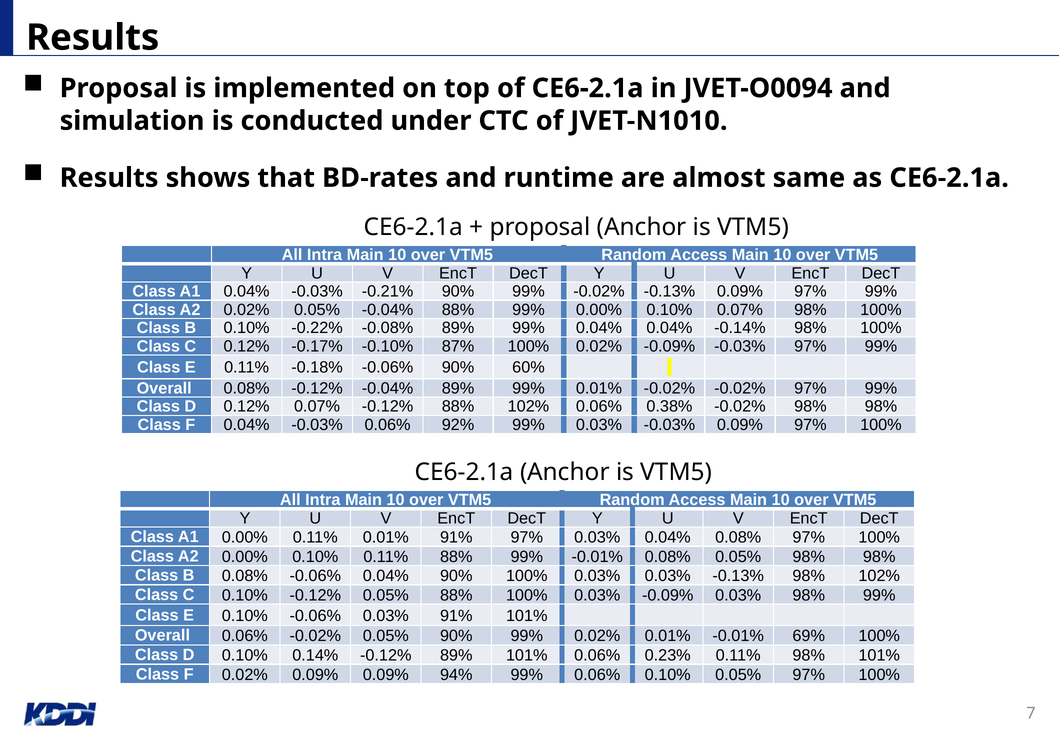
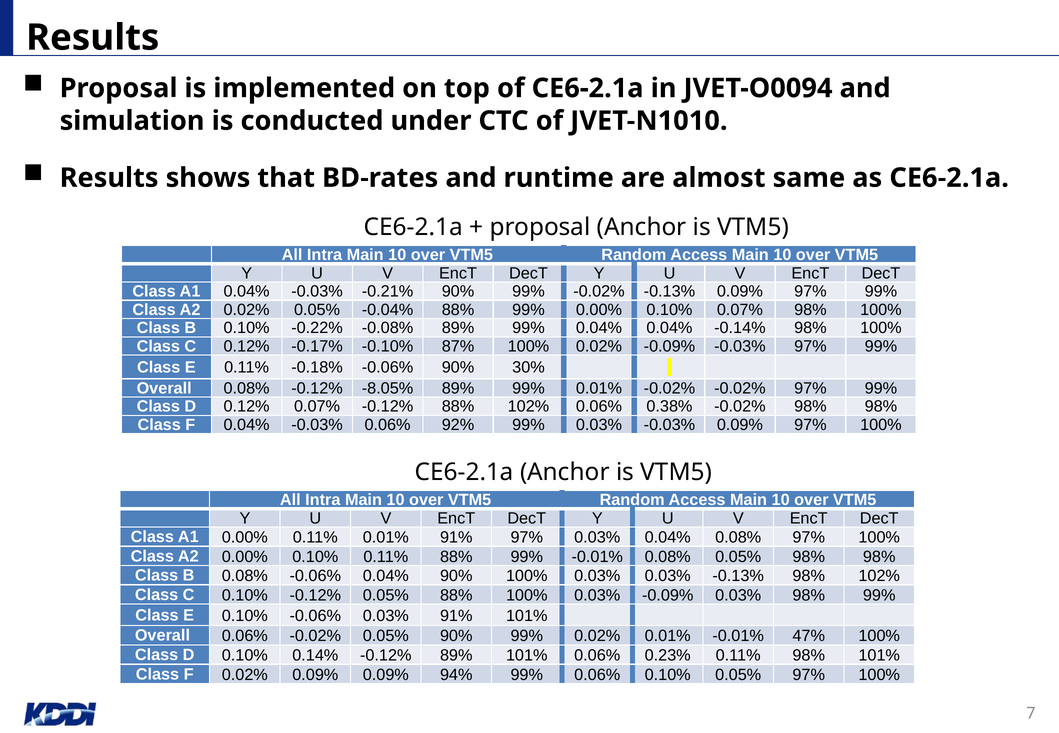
60%: 60% -> 30%
-0.12% -0.04%: -0.04% -> -8.05%
69%: 69% -> 47%
